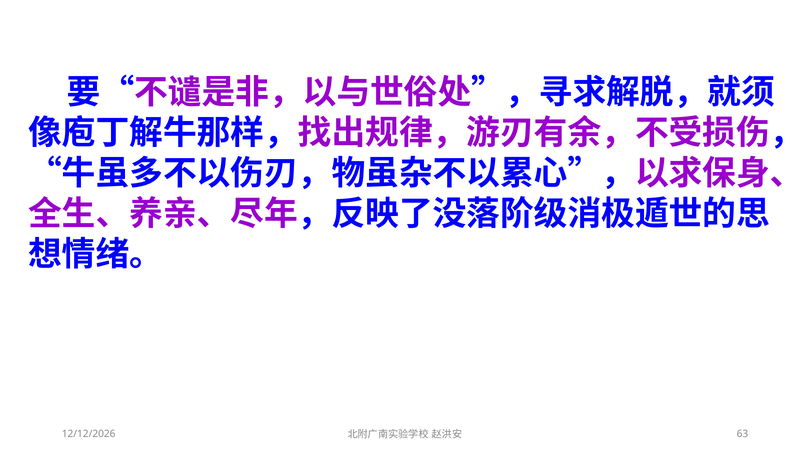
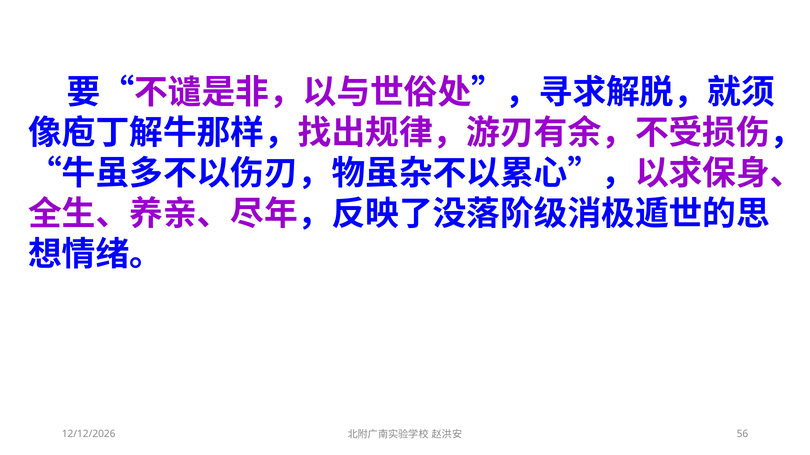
63: 63 -> 56
